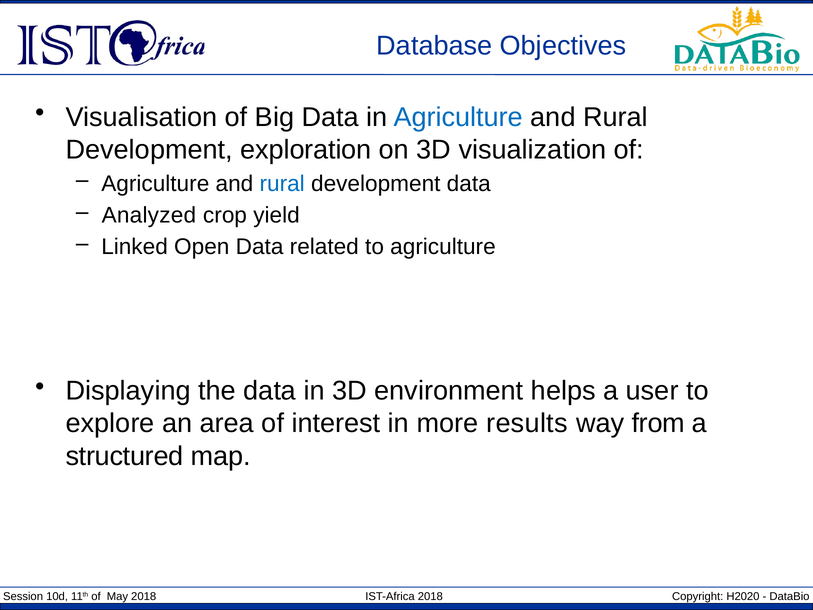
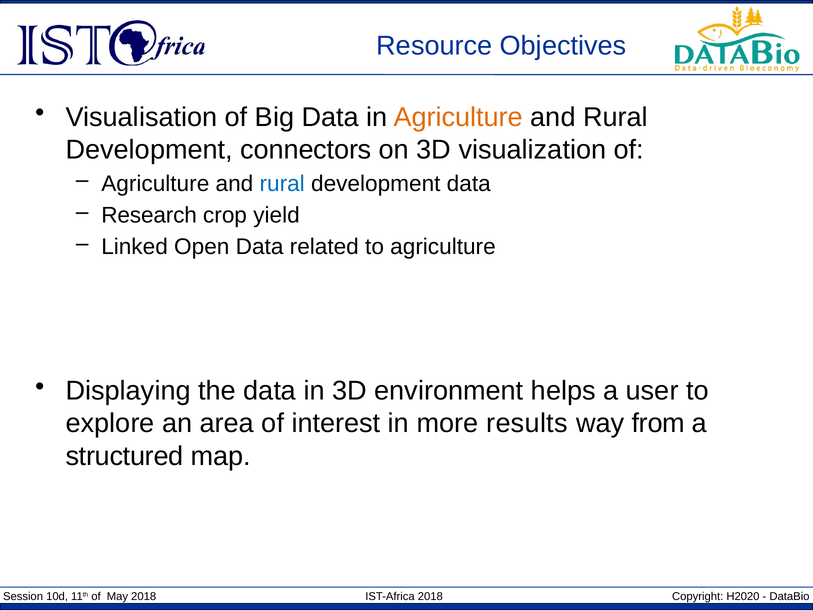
Database: Database -> Resource
Agriculture at (458, 117) colour: blue -> orange
exploration: exploration -> connectors
Analyzed: Analyzed -> Research
